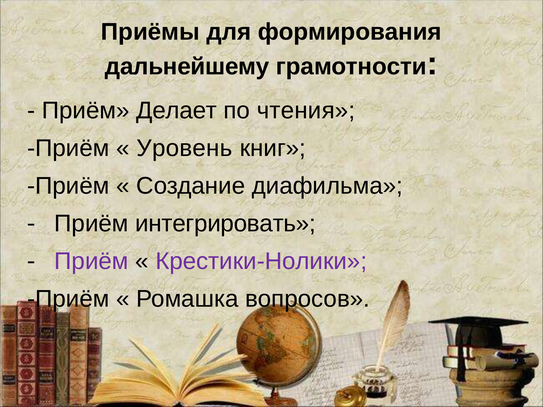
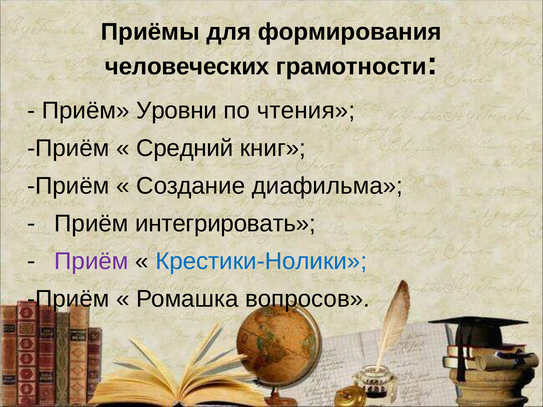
дальнейшему: дальнейшему -> человеческих
Делает: Делает -> Уровни
Уровень: Уровень -> Средний
Крестики-Нолики colour: purple -> blue
